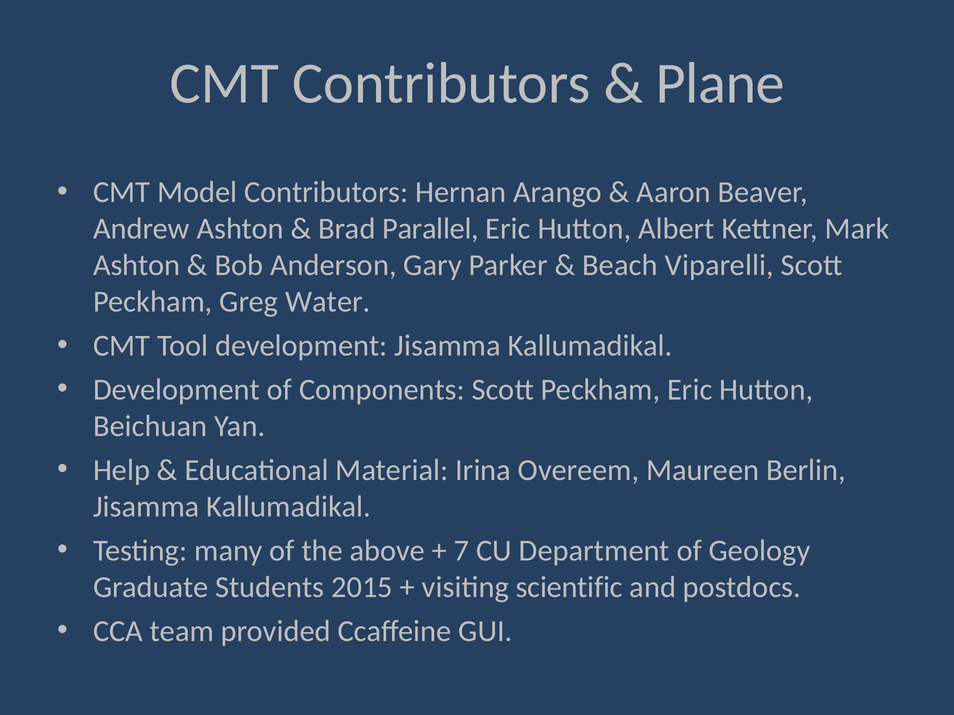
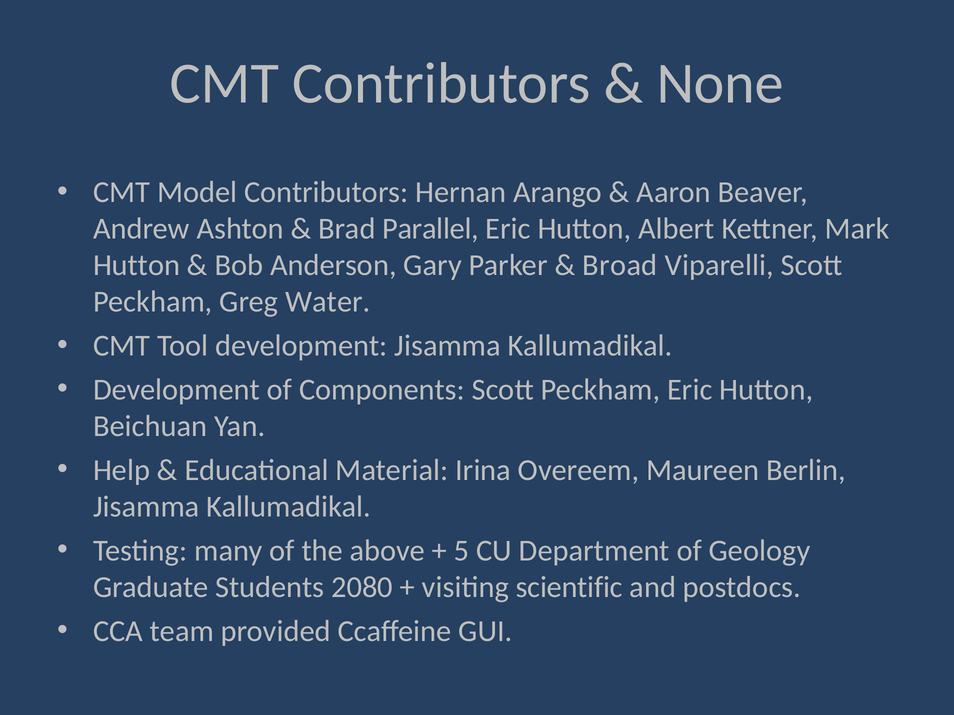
Plane: Plane -> None
Ashton at (137, 265): Ashton -> Hutton
Beach: Beach -> Broad
7: 7 -> 5
2015: 2015 -> 2080
